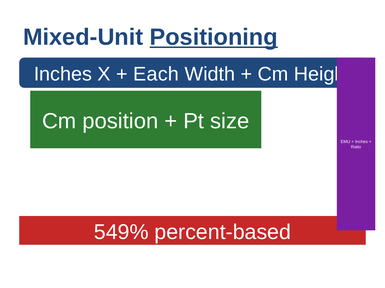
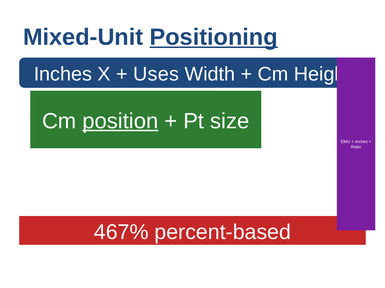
Each: Each -> Uses
position underline: none -> present
549%: 549% -> 467%
